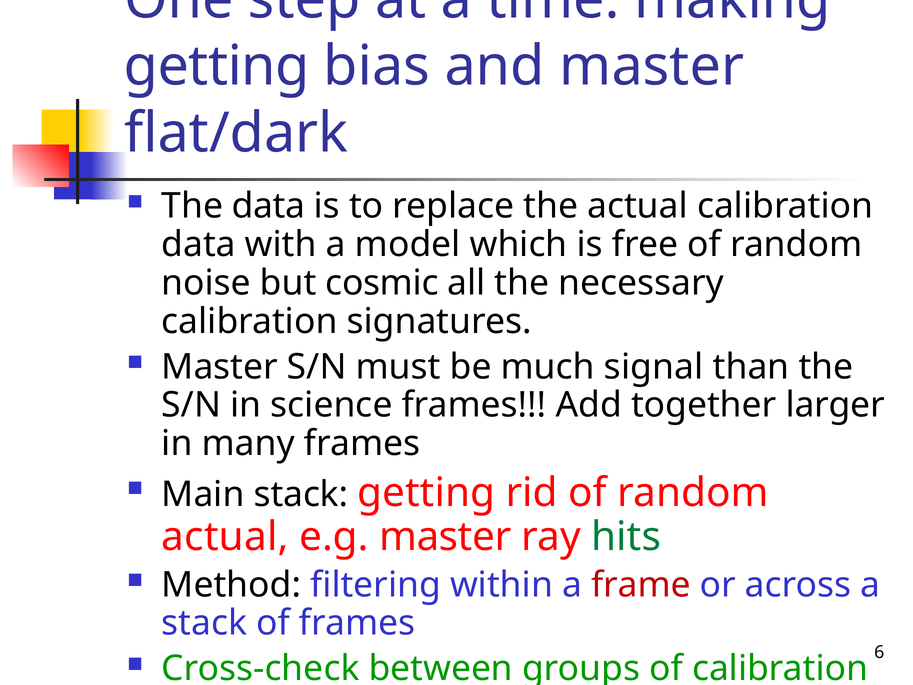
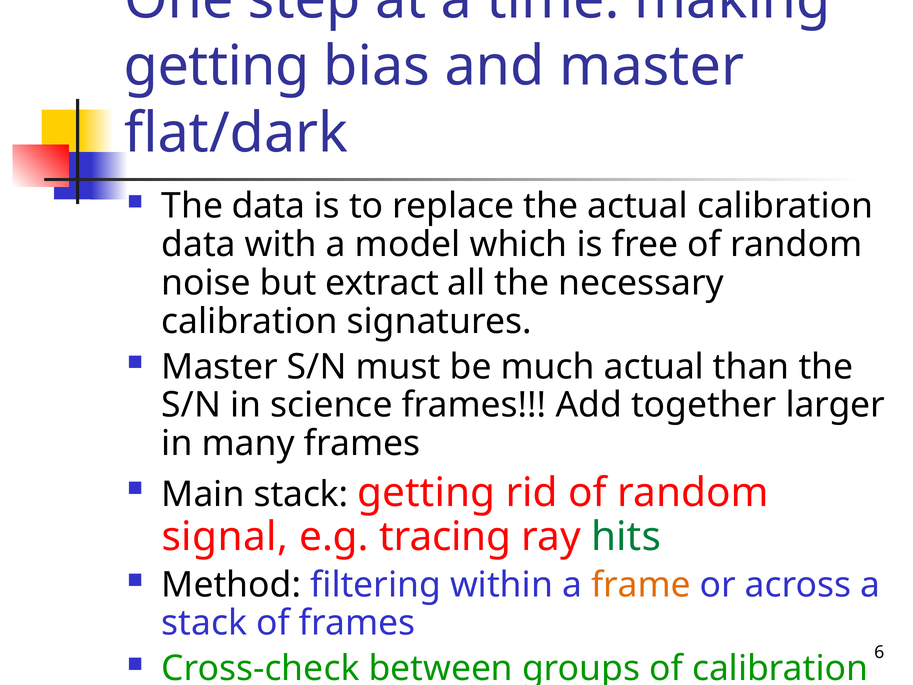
cosmic: cosmic -> extract
much signal: signal -> actual
actual at (225, 536): actual -> signal
e.g master: master -> tracing
frame colour: red -> orange
